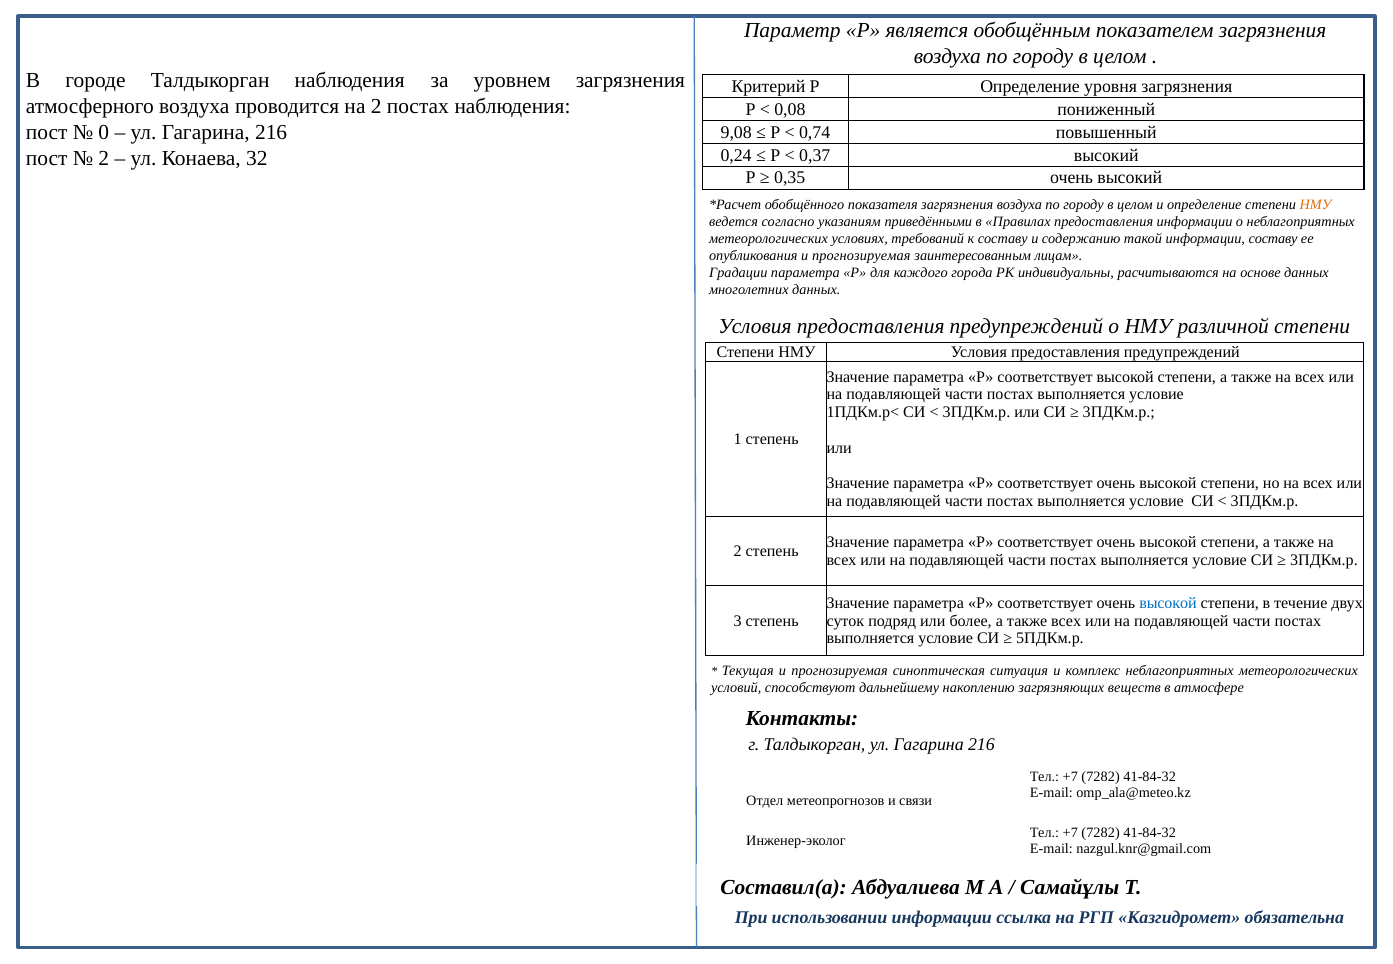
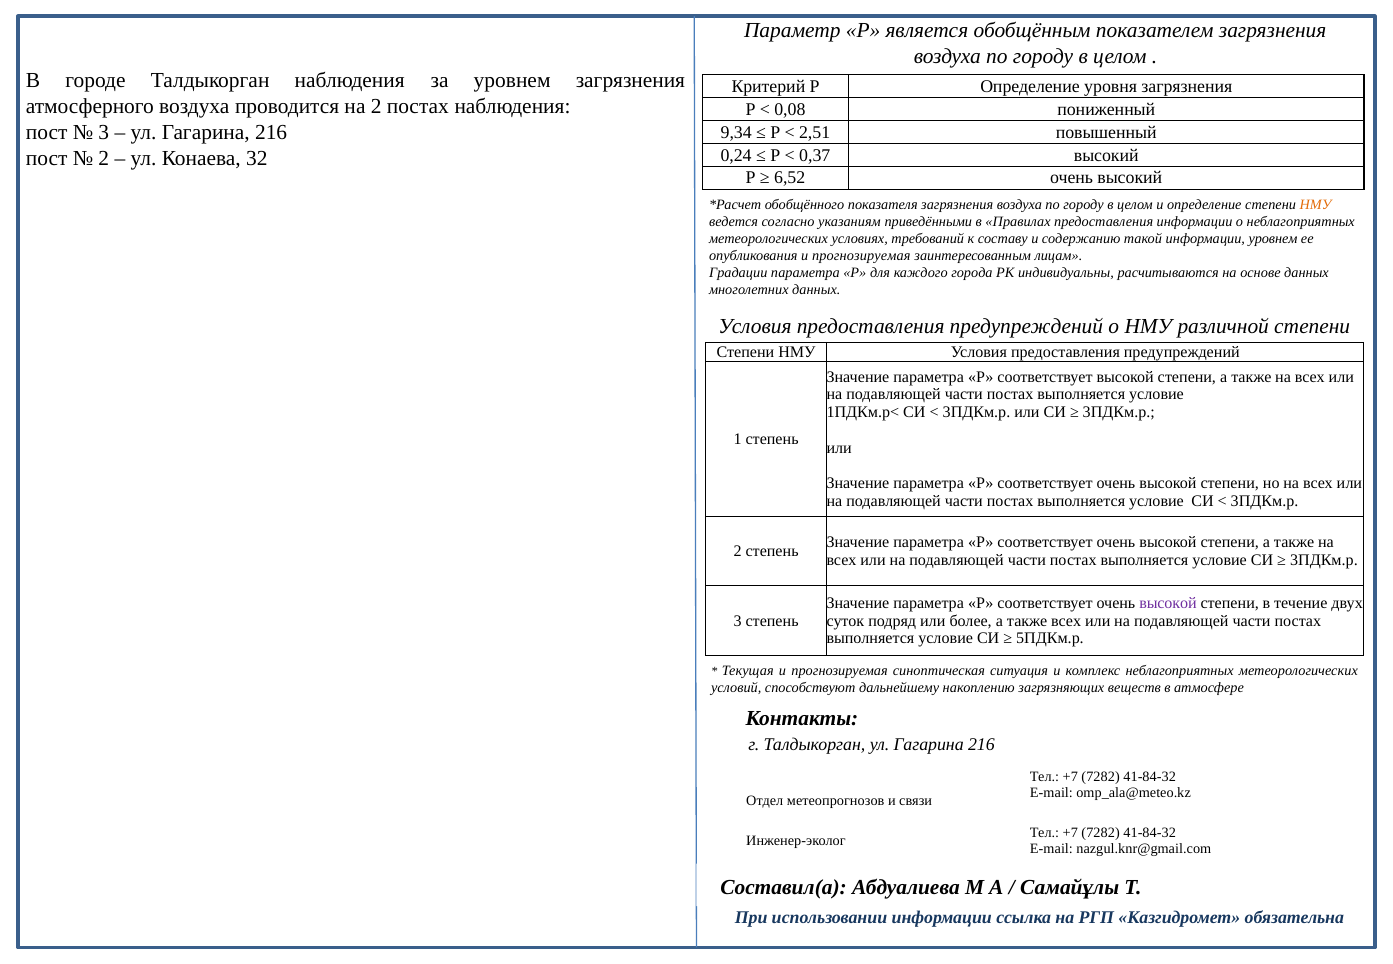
0 at (104, 132): 0 -> 3
9,08: 9,08 -> 9,34
0,74: 0,74 -> 2,51
0,35: 0,35 -> 6,52
информации составу: составу -> уровнем
высокой at (1168, 603) colour: blue -> purple
